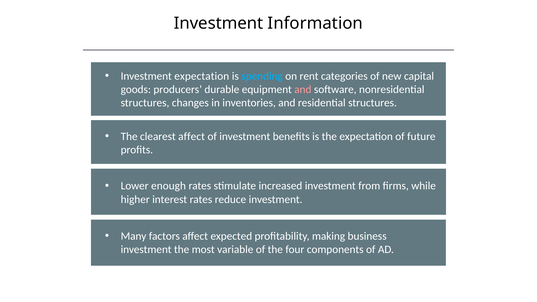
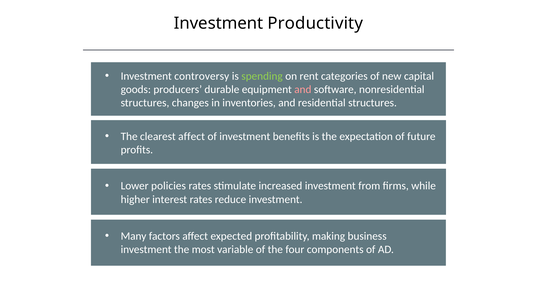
Information: Information -> Productivity
Investment expectation: expectation -> controversy
spending at (262, 76) colour: light blue -> light green
enough: enough -> policies
